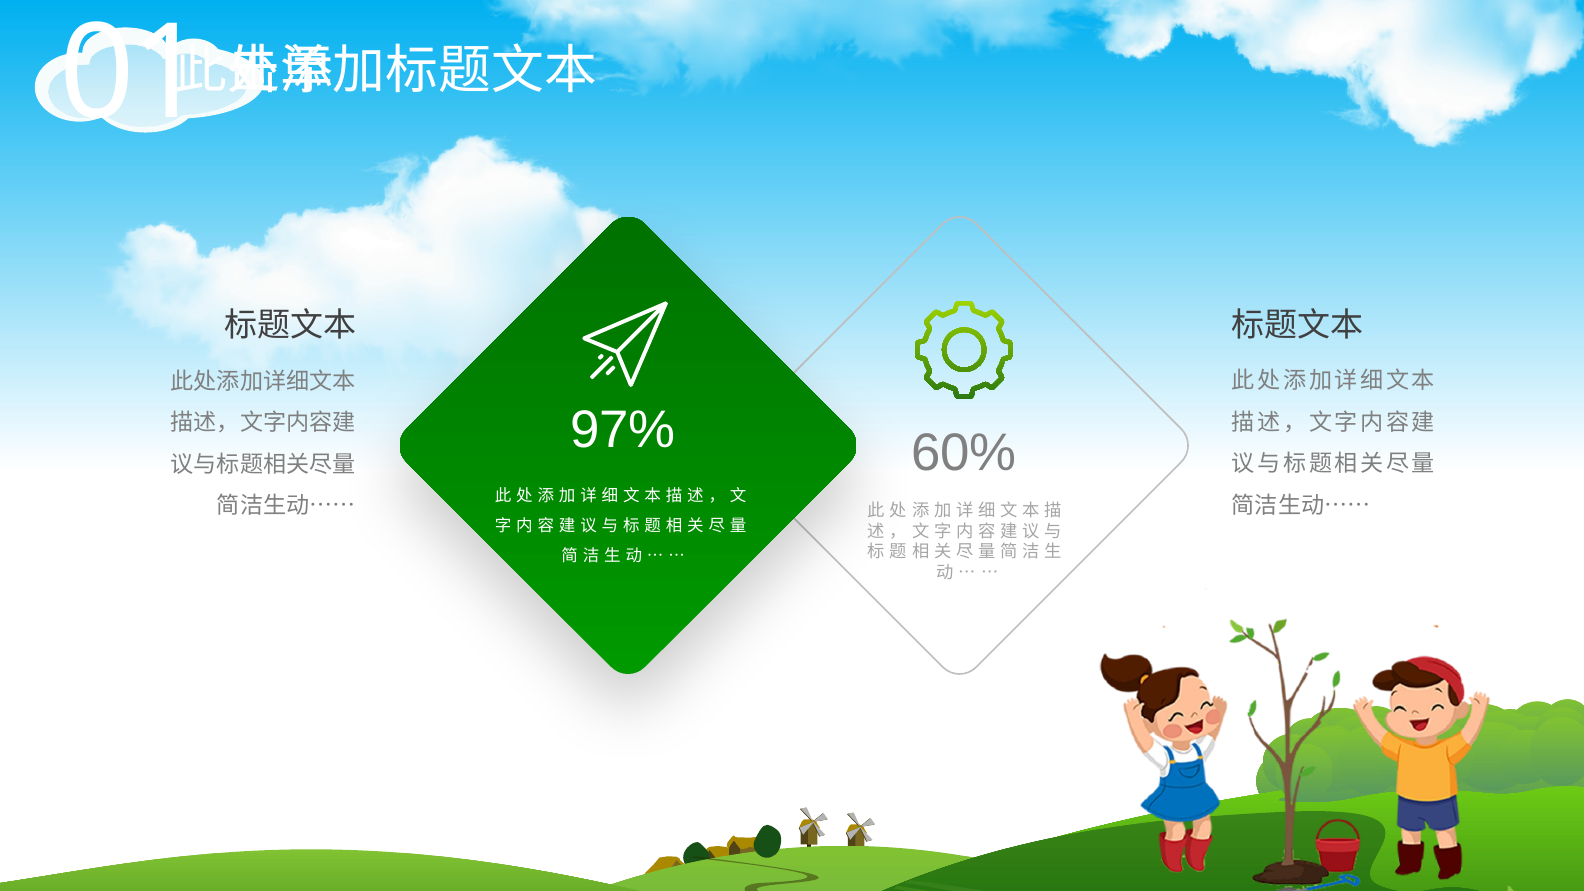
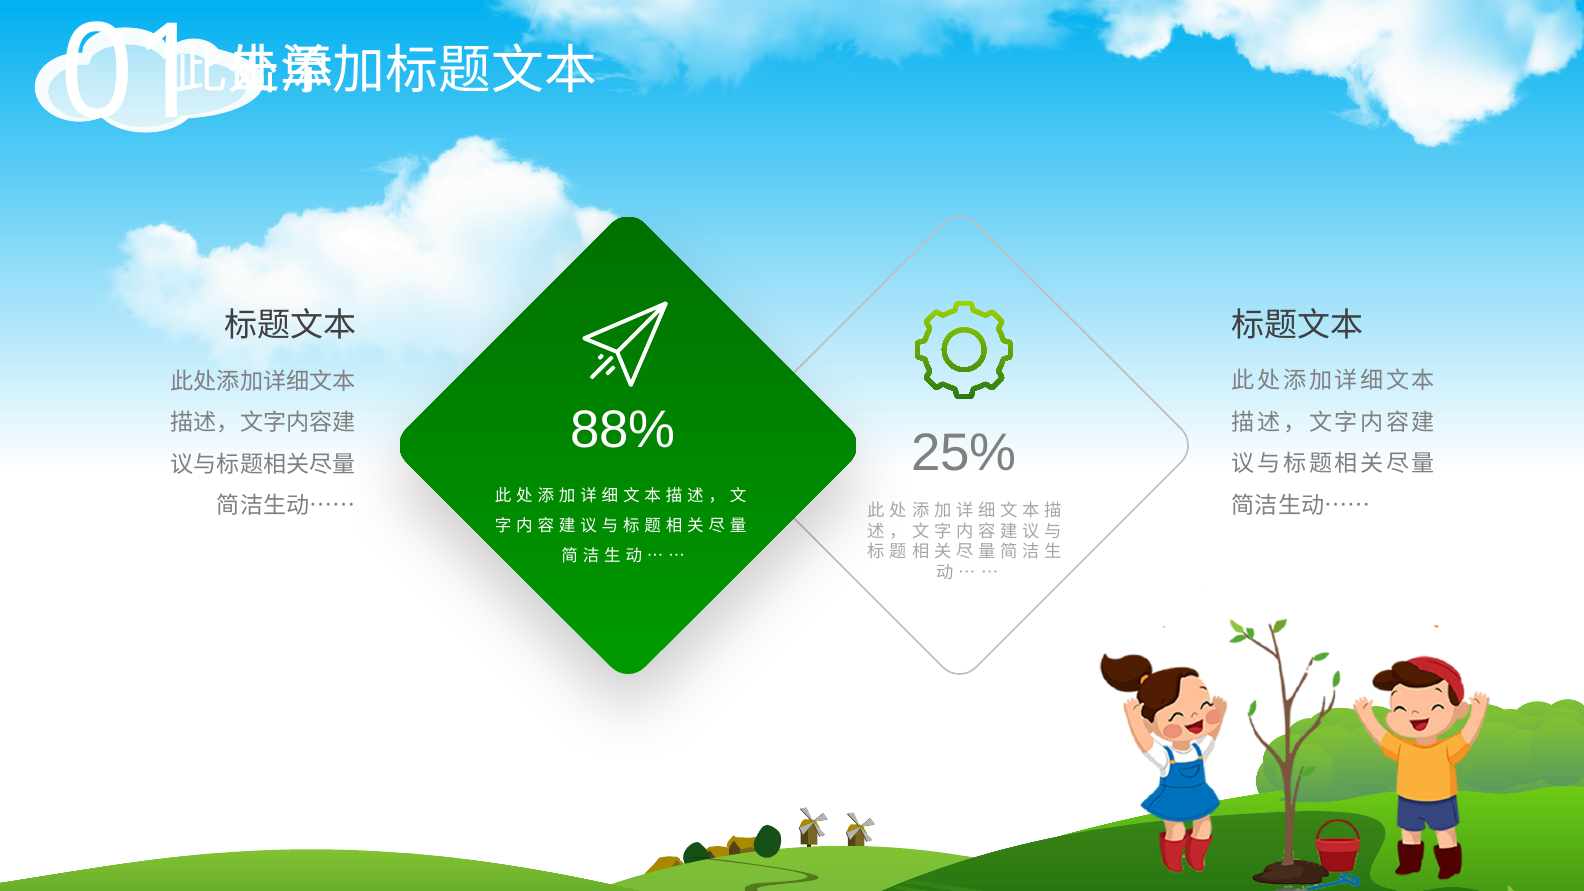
97%: 97% -> 88%
60%: 60% -> 25%
